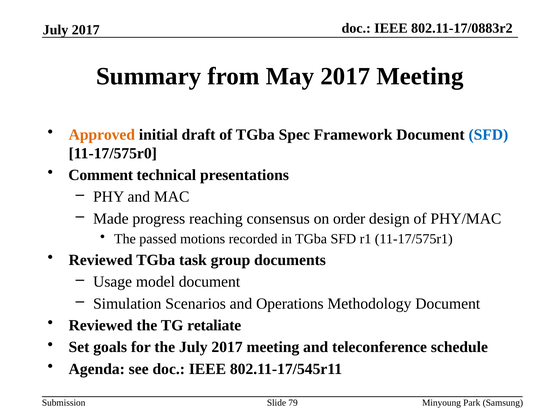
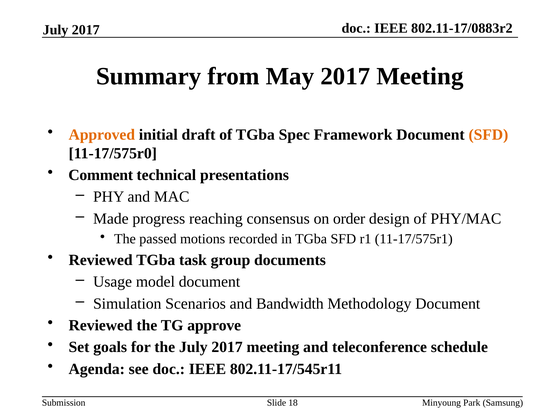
SFD at (488, 135) colour: blue -> orange
Operations: Operations -> Bandwidth
retaliate: retaliate -> approve
79: 79 -> 18
